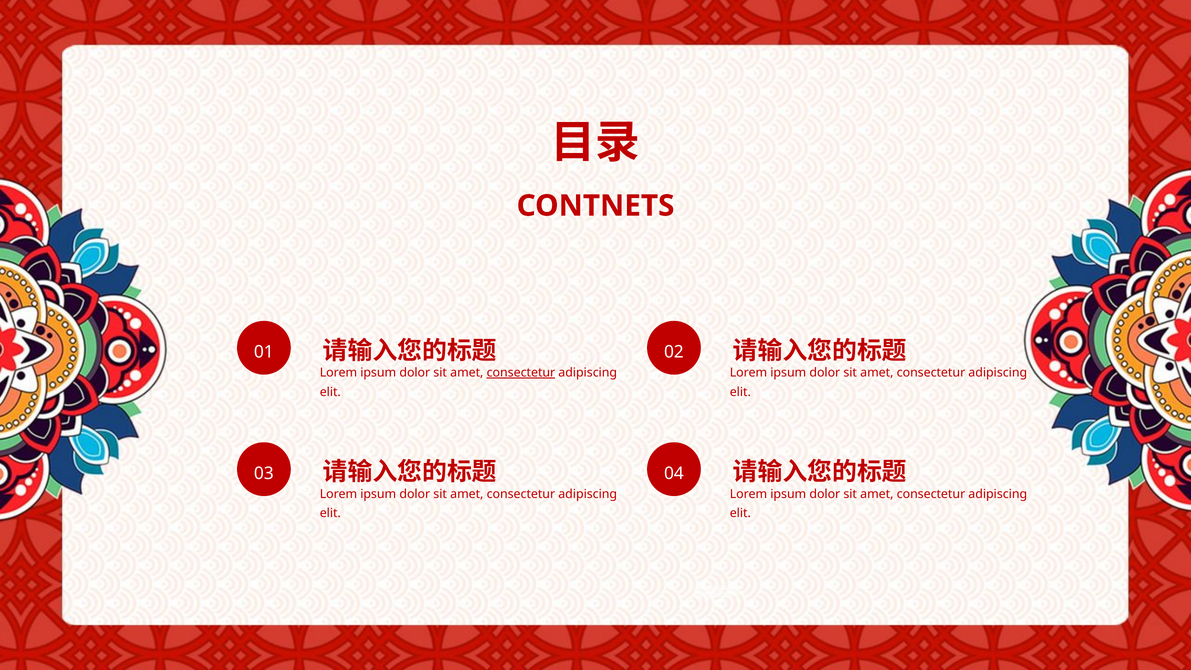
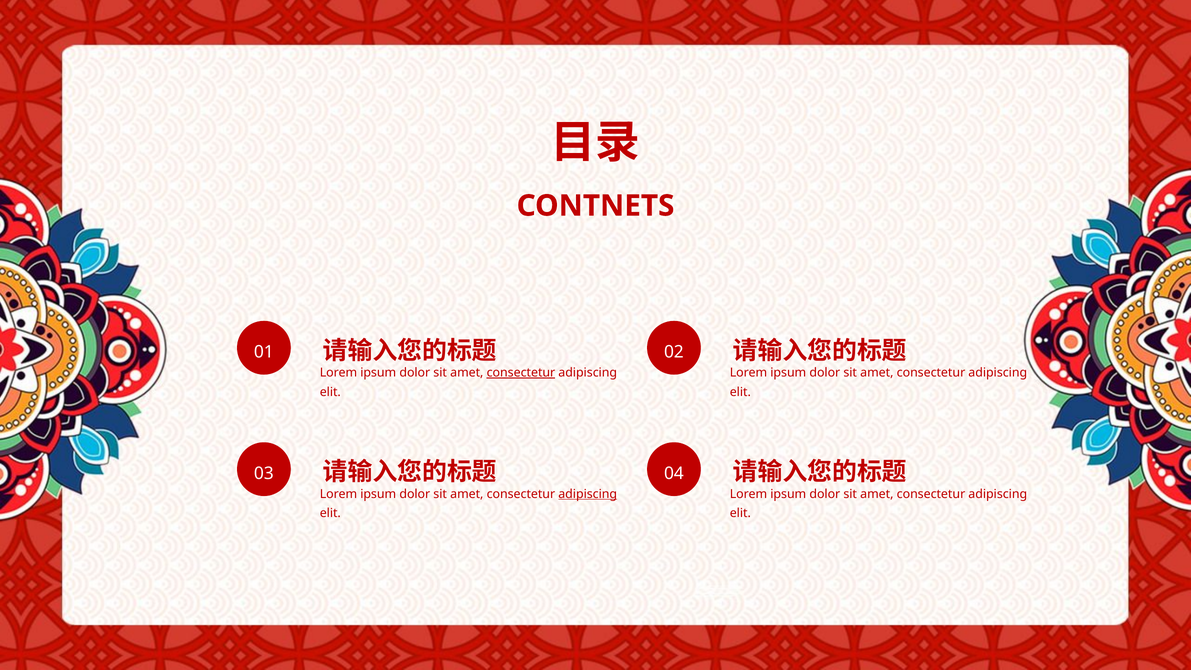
adipiscing at (588, 494) underline: none -> present
